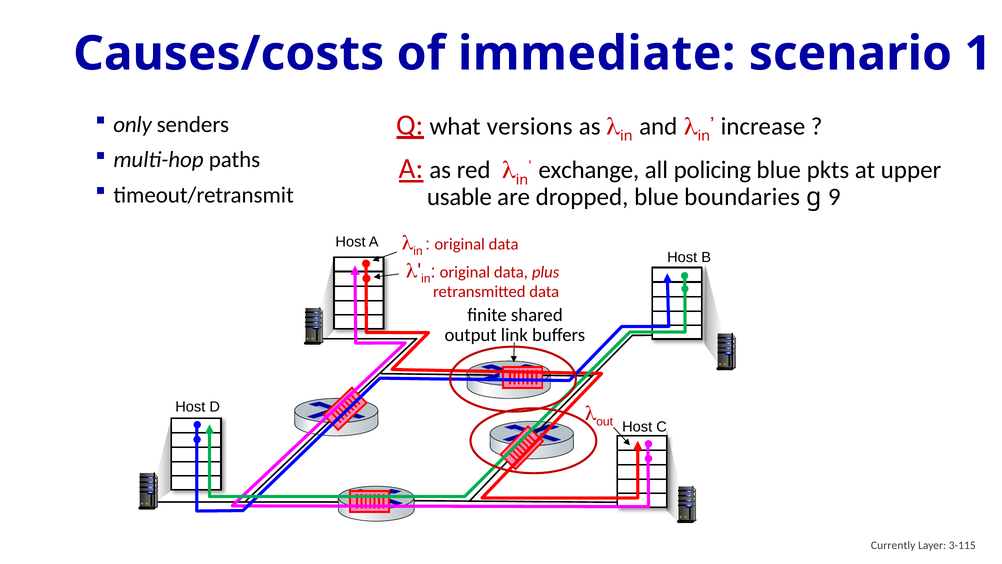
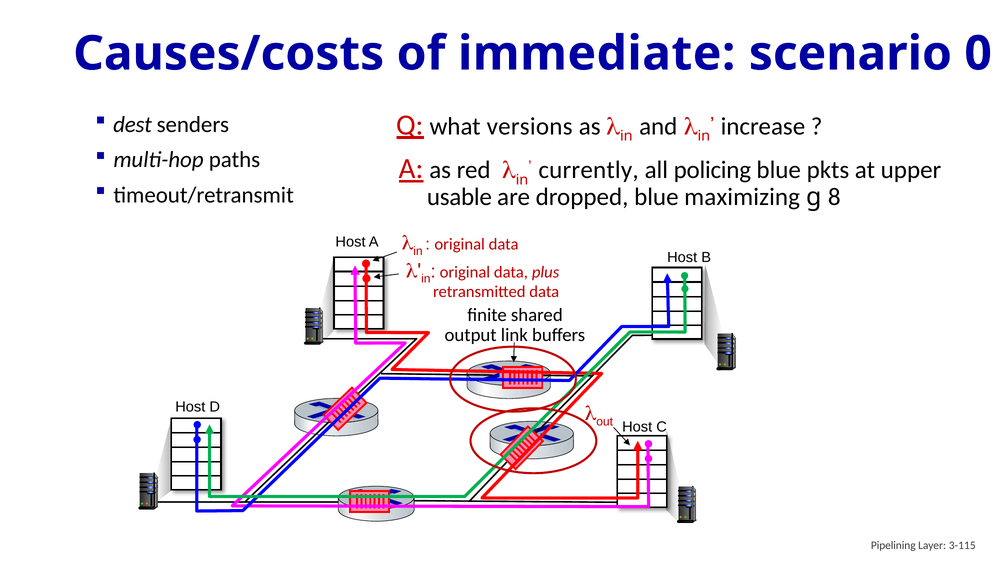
1: 1 -> 0
only: only -> dest
exchange: exchange -> currently
boundaries: boundaries -> maximizing
9: 9 -> 8
Currently: Currently -> Pipelining
